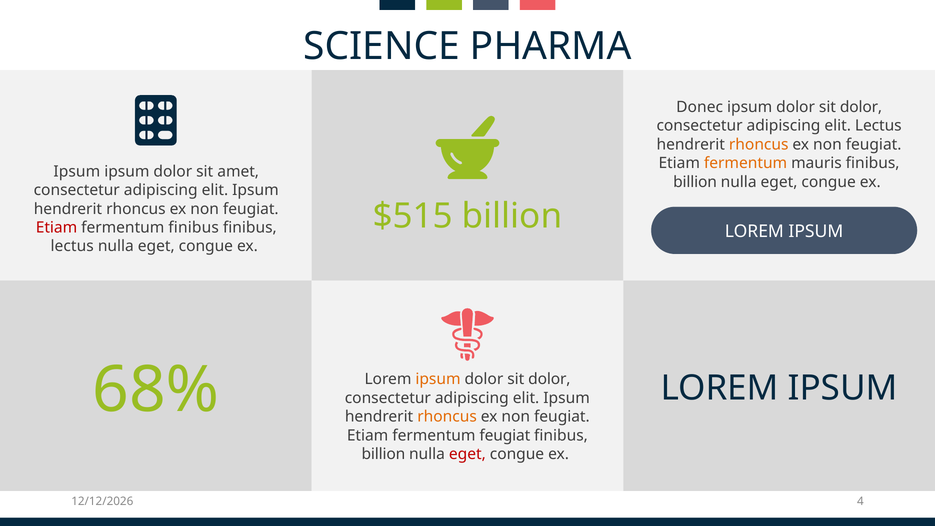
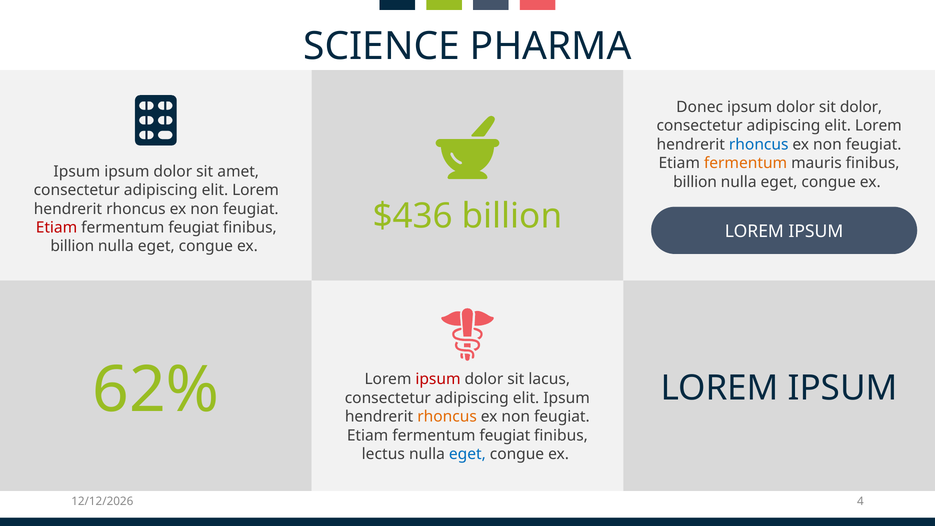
Lectus at (878, 126): Lectus -> Lorem
rhoncus at (759, 144) colour: orange -> blue
Ipsum at (255, 190): Ipsum -> Lorem
$515: $515 -> $436
finibus at (194, 228): finibus -> feugiat
lectus at (72, 246): lectus -> billion
68%: 68% -> 62%
ipsum at (438, 379) colour: orange -> red
dolor at (549, 379): dolor -> lacus
billion at (383, 454): billion -> lectus
eget at (467, 454) colour: red -> blue
